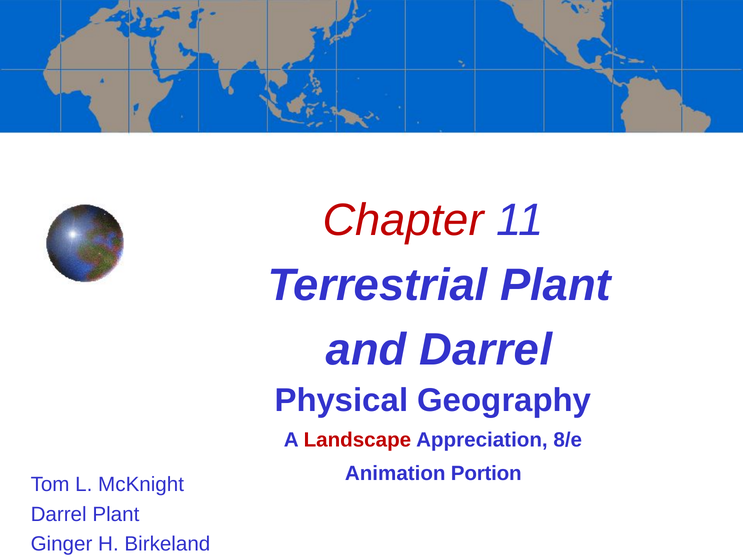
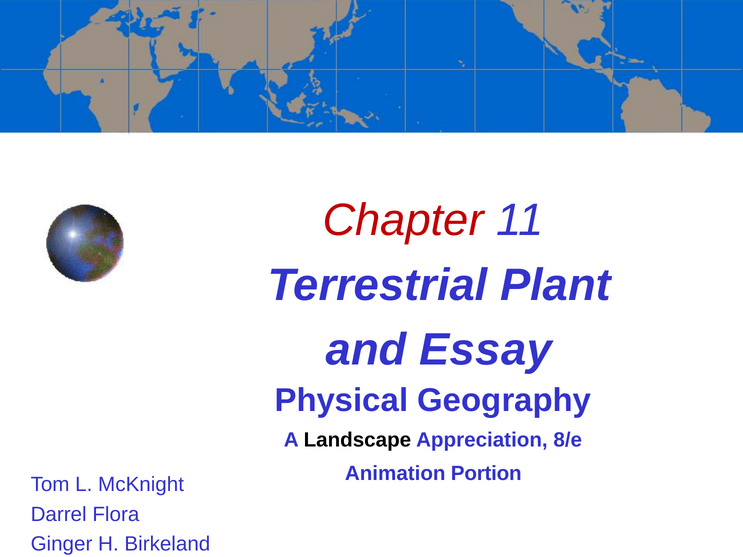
and Darrel: Darrel -> Essay
Landscape colour: red -> black
Darrel Plant: Plant -> Flora
